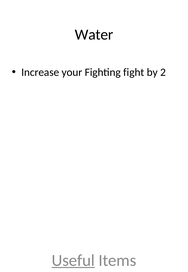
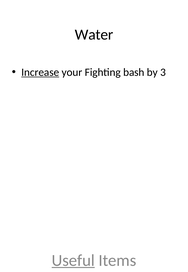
Increase underline: none -> present
fight: fight -> bash
2: 2 -> 3
